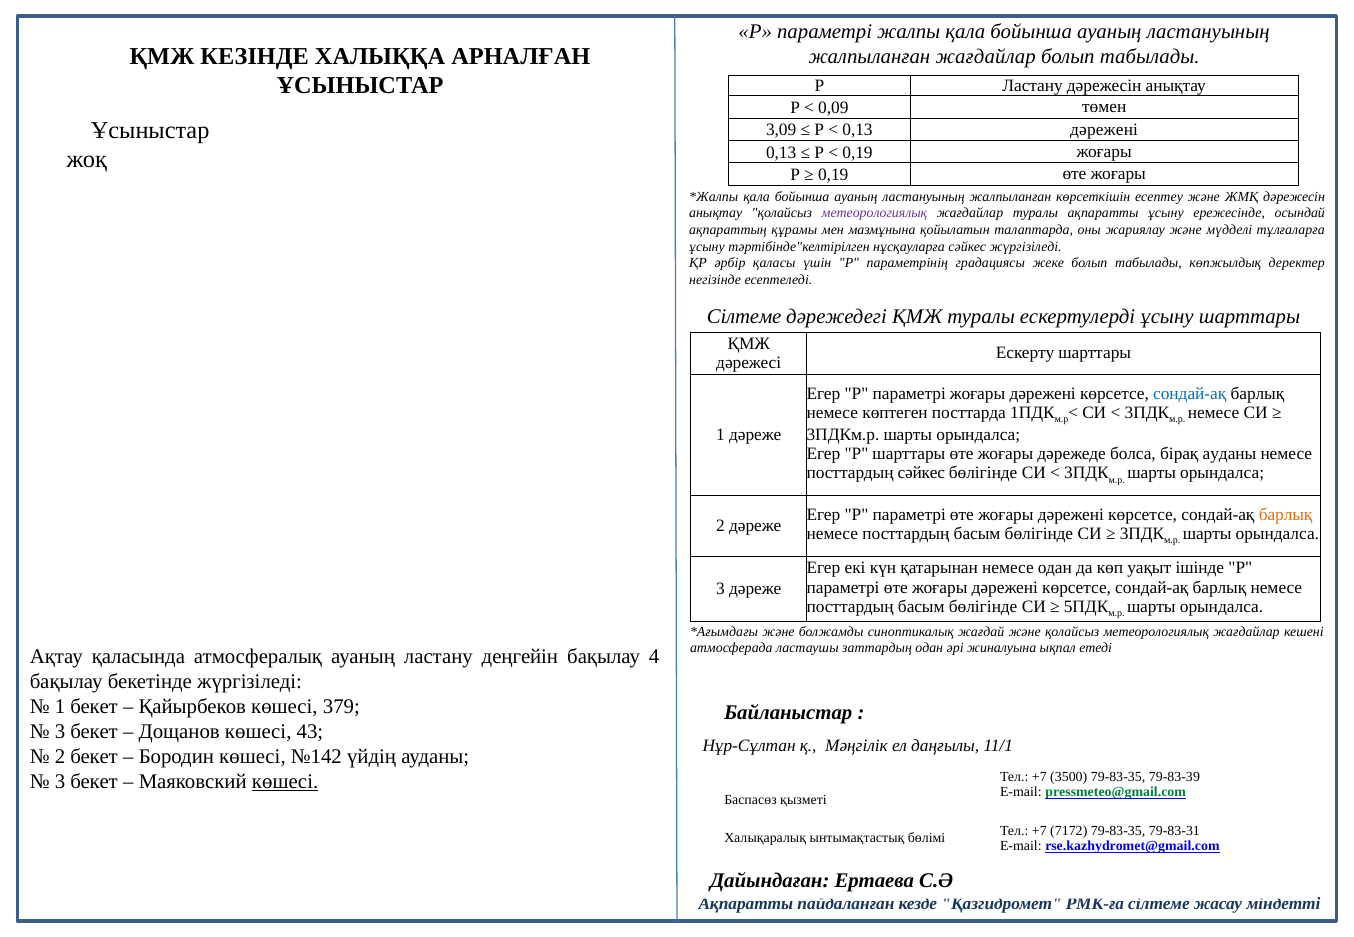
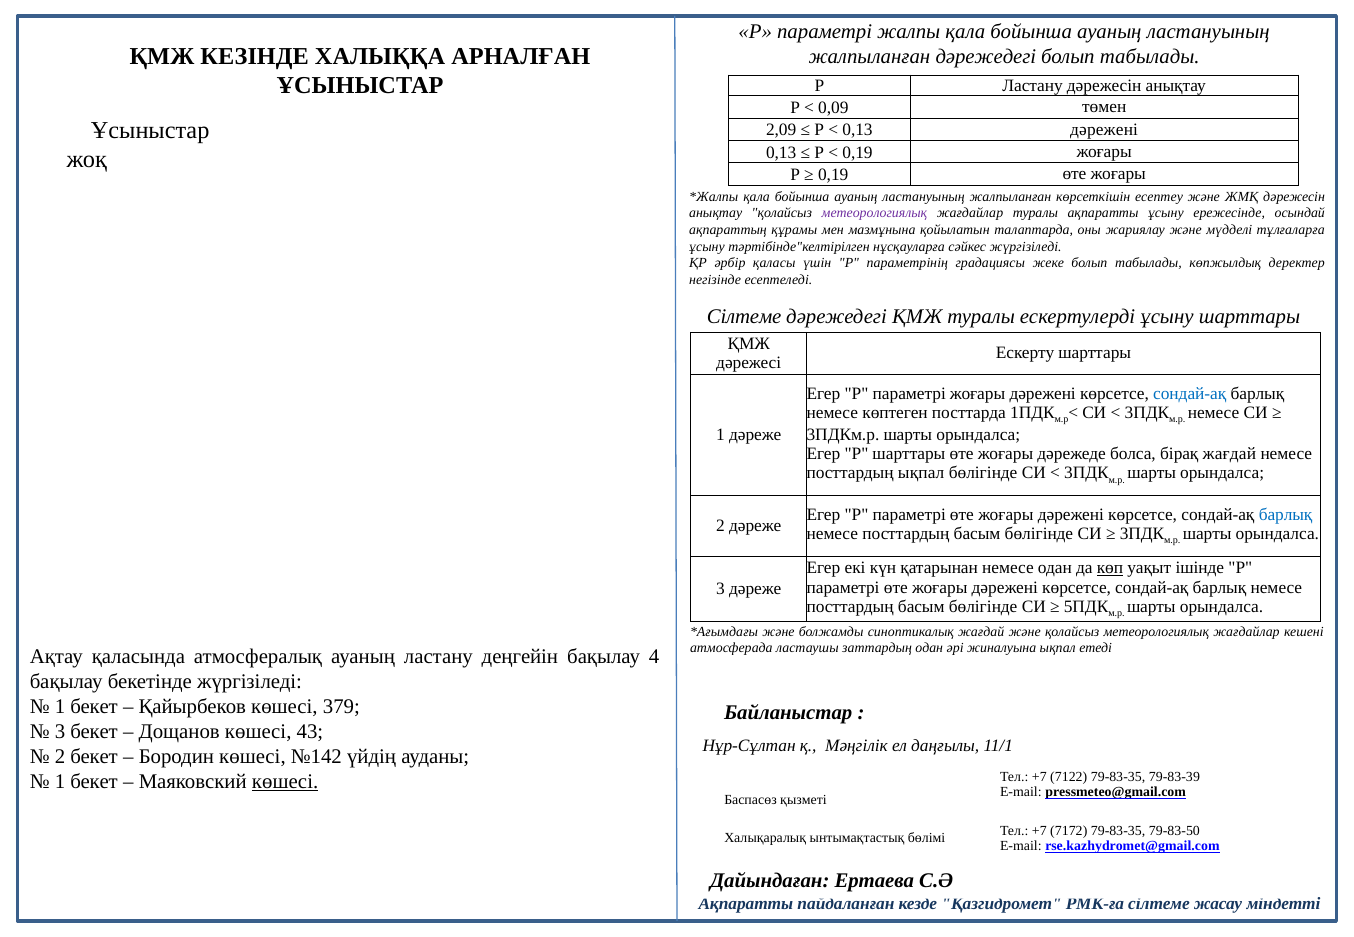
жалпыланған жағдайлар: жағдайлар -> дәрежедегі
3,09: 3,09 -> 2,09
бірақ ауданы: ауданы -> жағдай
посттардың сәйкес: сәйкес -> ықпал
барлық at (1286, 515) colour: orange -> blue
көп underline: none -> present
3500: 3500 -> 7122
3 at (60, 782): 3 -> 1
pressmeteo@gmail.com colour: green -> black
79-83-31: 79-83-31 -> 79-83-50
